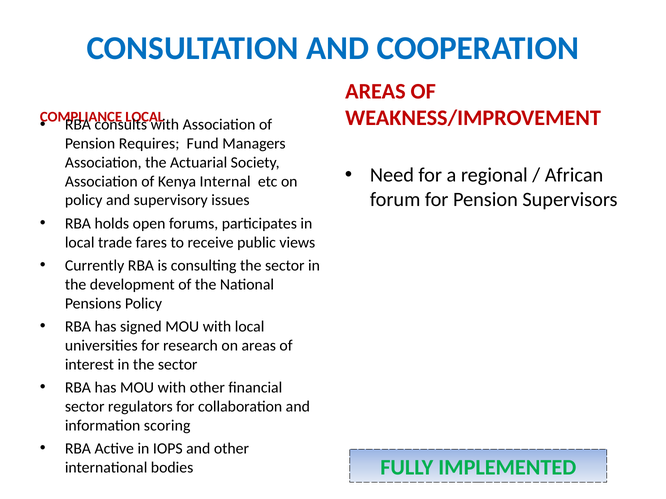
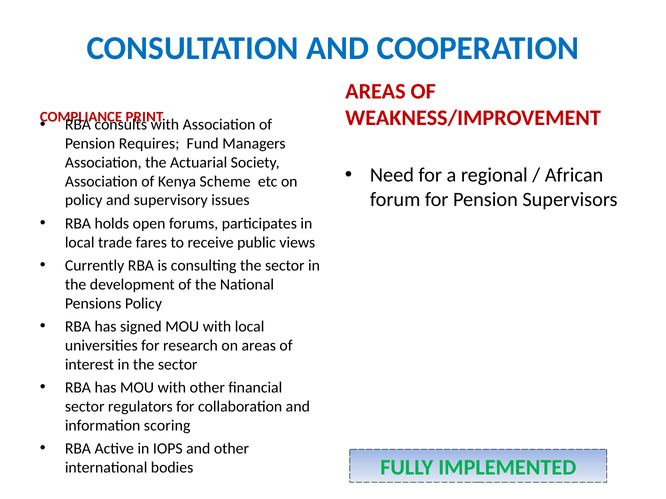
LOCAL at (145, 117): LOCAL -> PRINT
Internal: Internal -> Scheme
